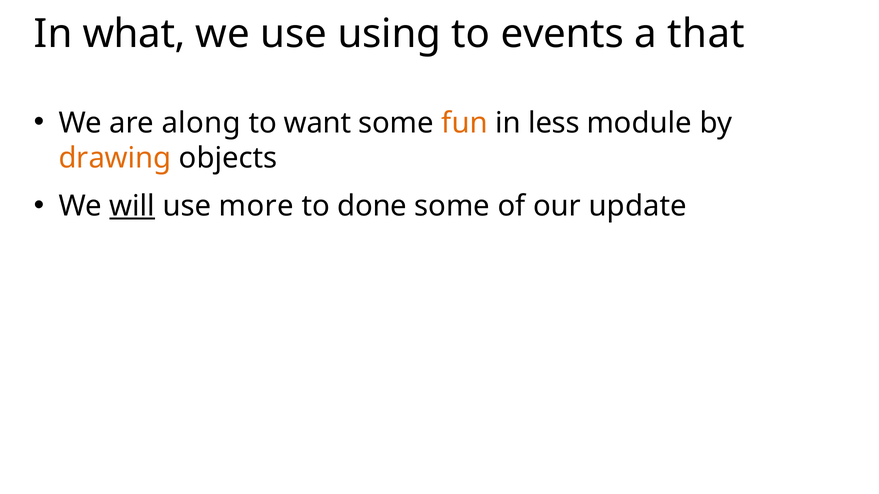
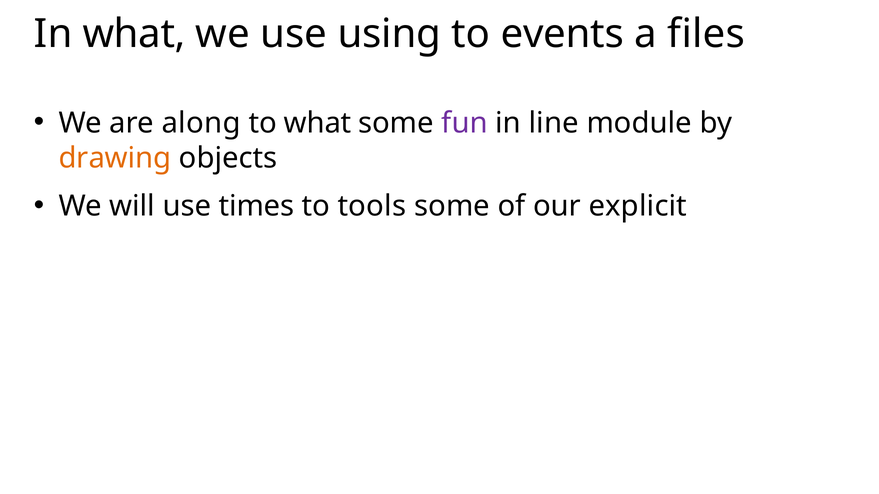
that: that -> files
to want: want -> what
fun colour: orange -> purple
less: less -> line
will underline: present -> none
more: more -> times
done: done -> tools
update: update -> explicit
